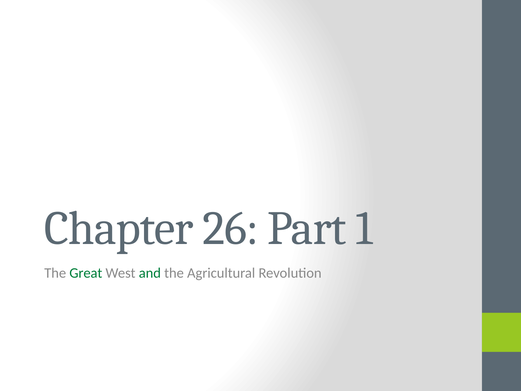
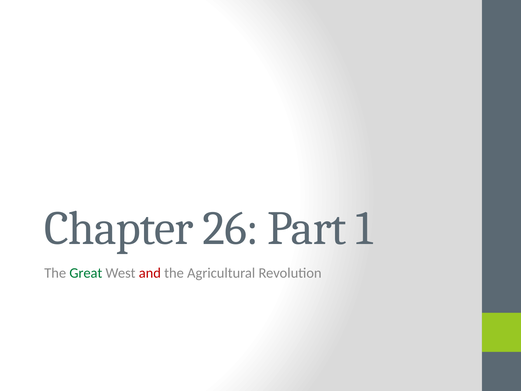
and colour: green -> red
